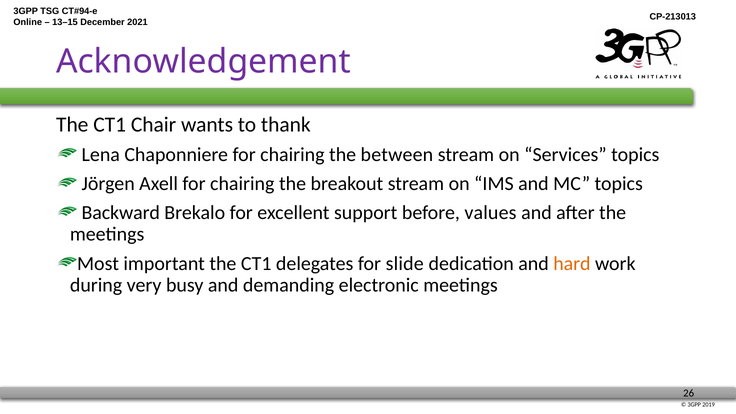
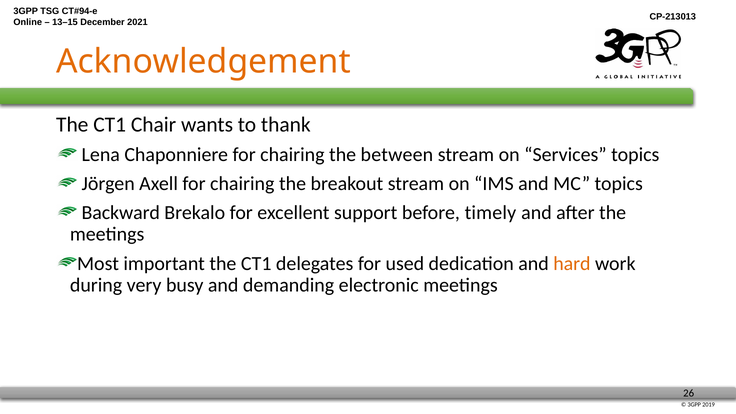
Acknowledgement colour: purple -> orange
values: values -> timely
slide: slide -> used
